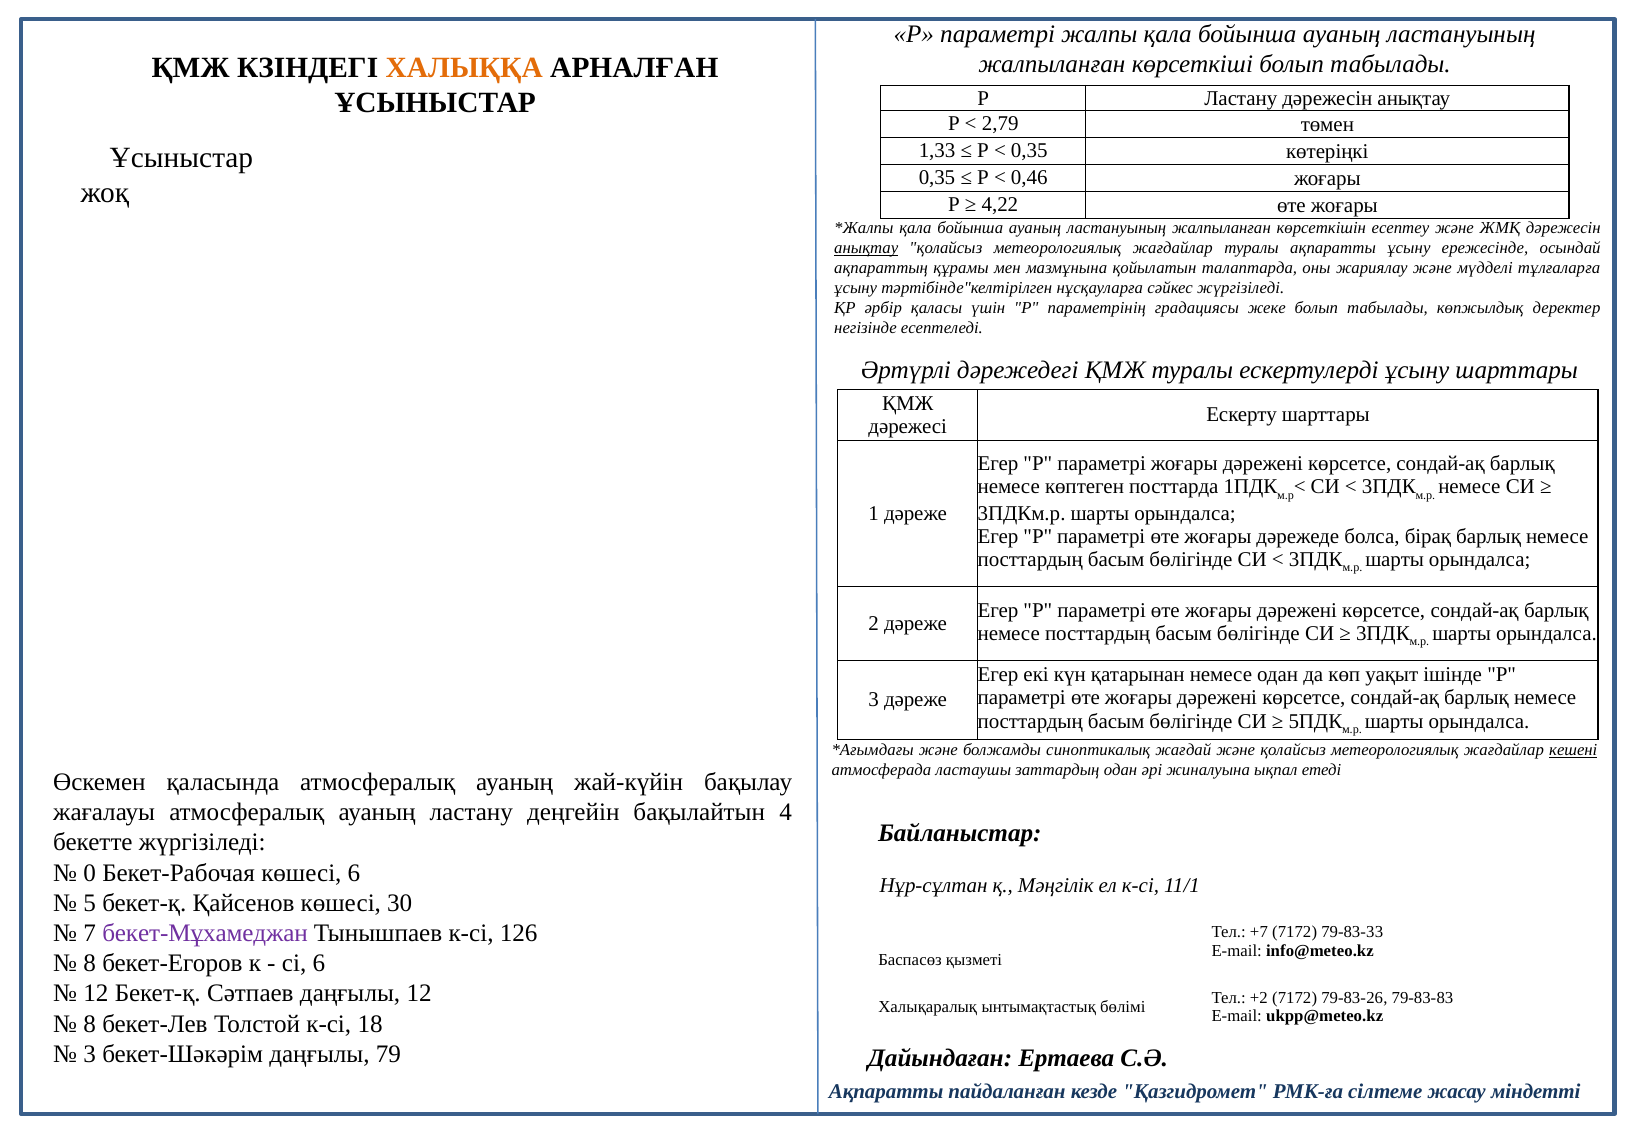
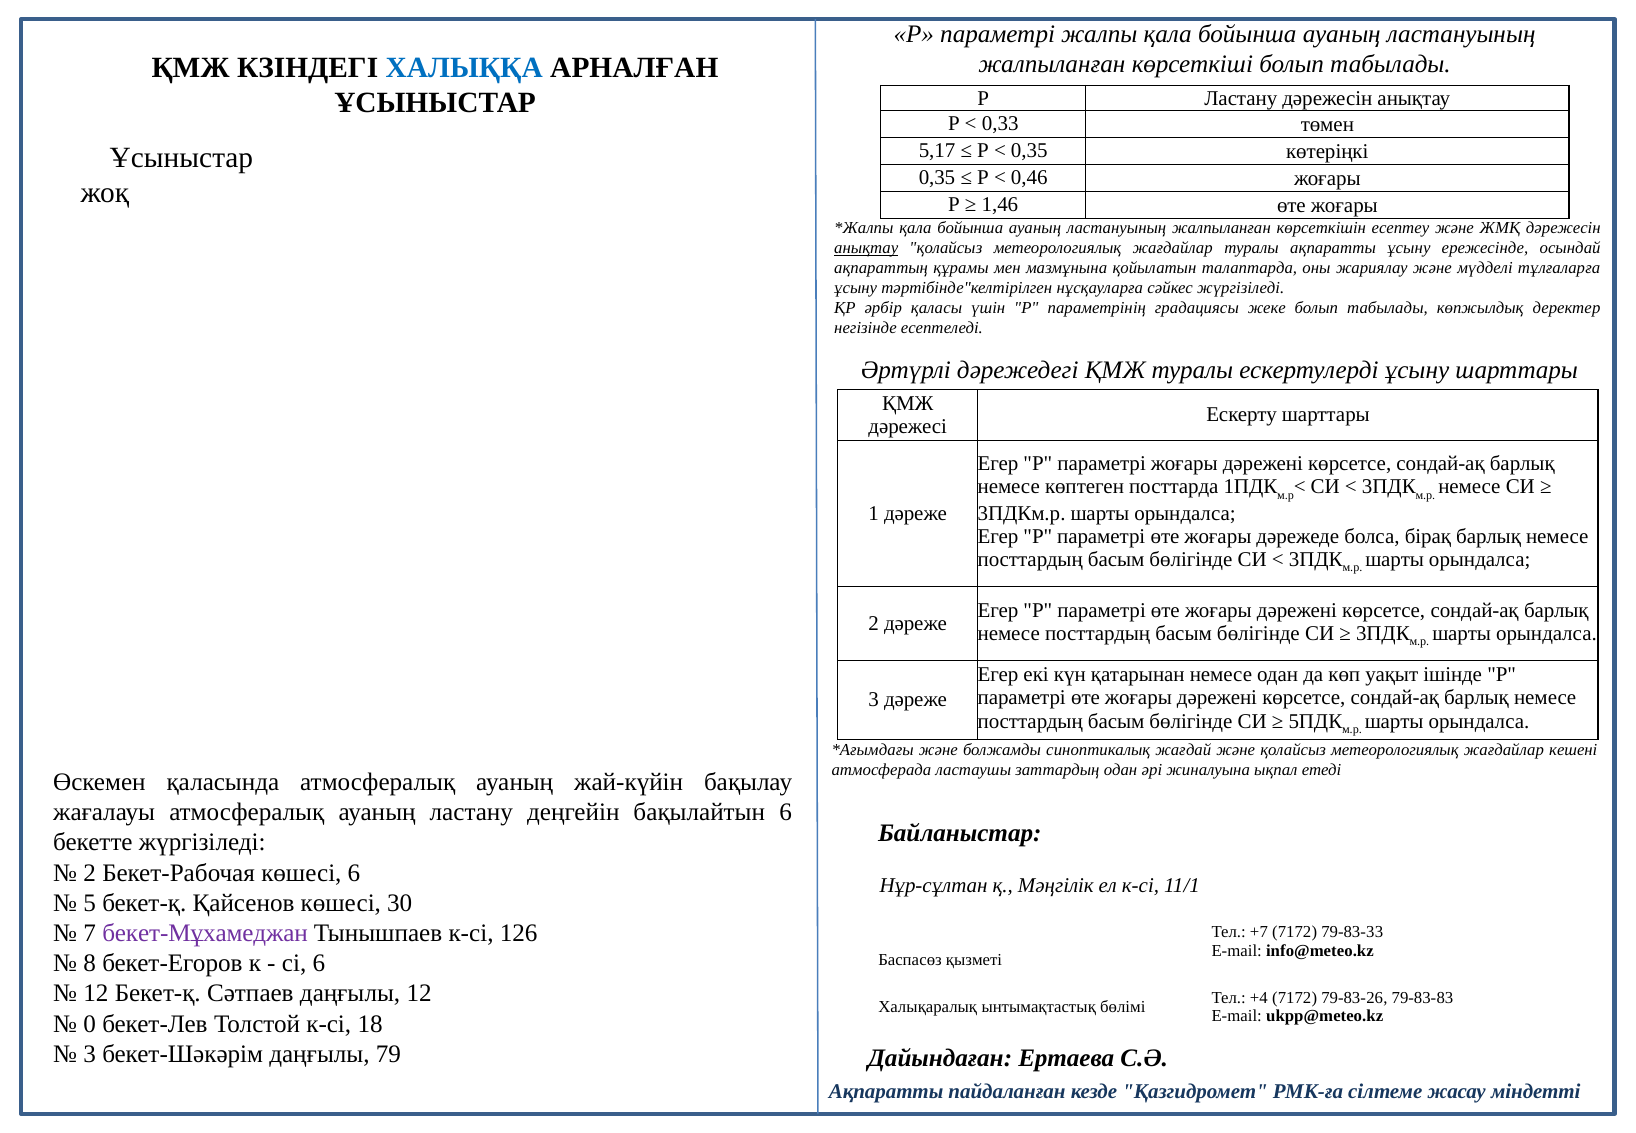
ХАЛЫҚҚА colour: orange -> blue
2,79: 2,79 -> 0,33
1,33: 1,33 -> 5,17
4,22: 4,22 -> 1,46
кешені underline: present -> none
бақылайтын 4: 4 -> 6
0 at (90, 872): 0 -> 2
+2: +2 -> +4
8 at (90, 1023): 8 -> 0
